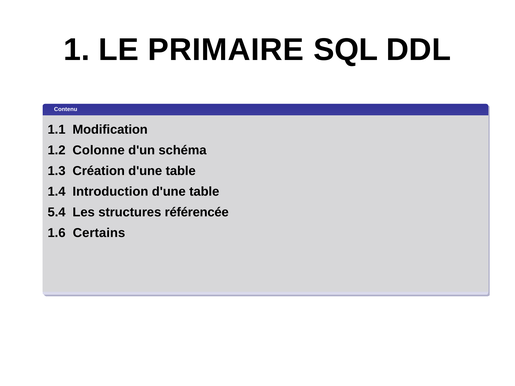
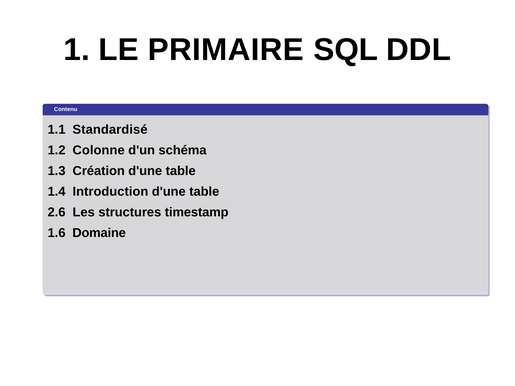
Modification: Modification -> Standardisé
5.4: 5.4 -> 2.6
référencée: référencée -> timestamp
Certains: Certains -> Domaine
